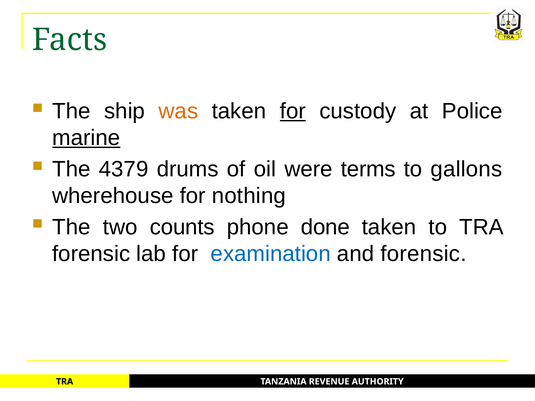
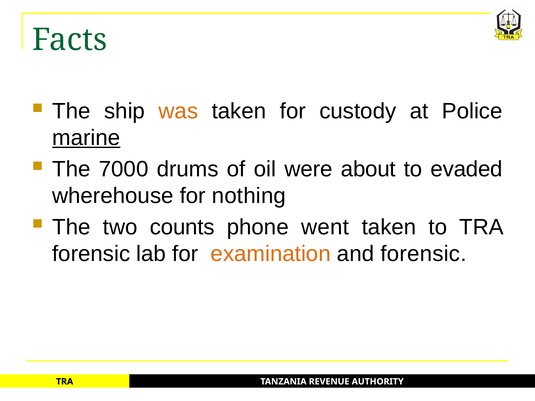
for at (293, 111) underline: present -> none
4379: 4379 -> 7000
terms: terms -> about
gallons: gallons -> evaded
done: done -> went
examination colour: blue -> orange
